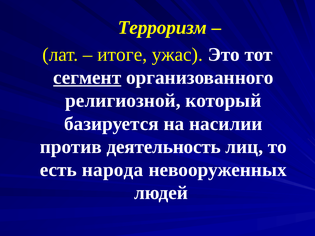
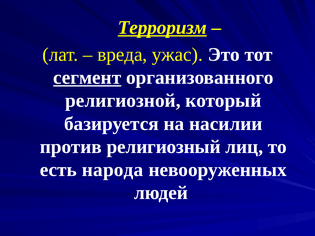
Терроризм underline: none -> present
итоге: итоге -> вреда
деятельность: деятельность -> религиозный
